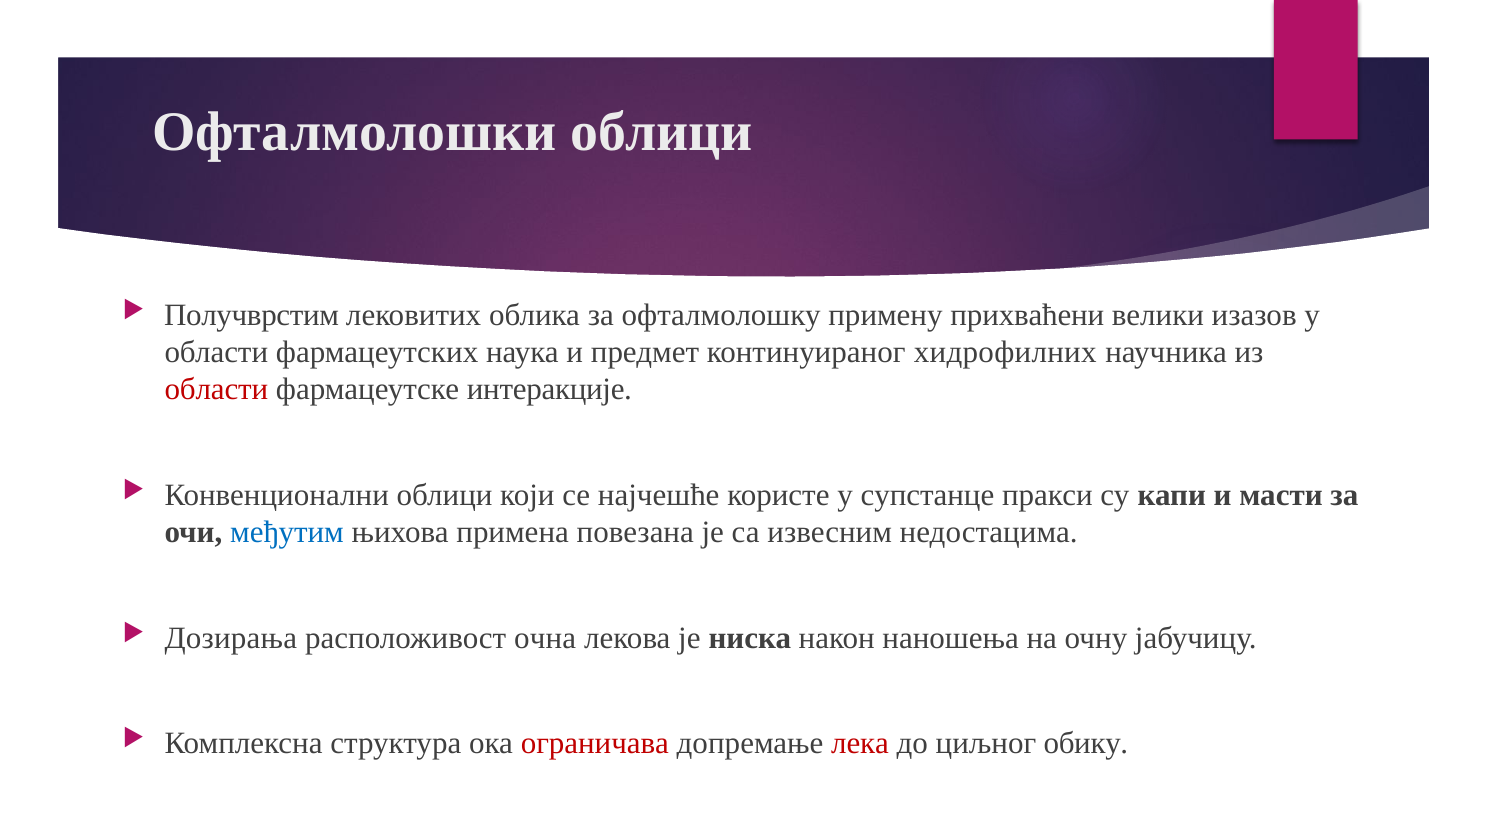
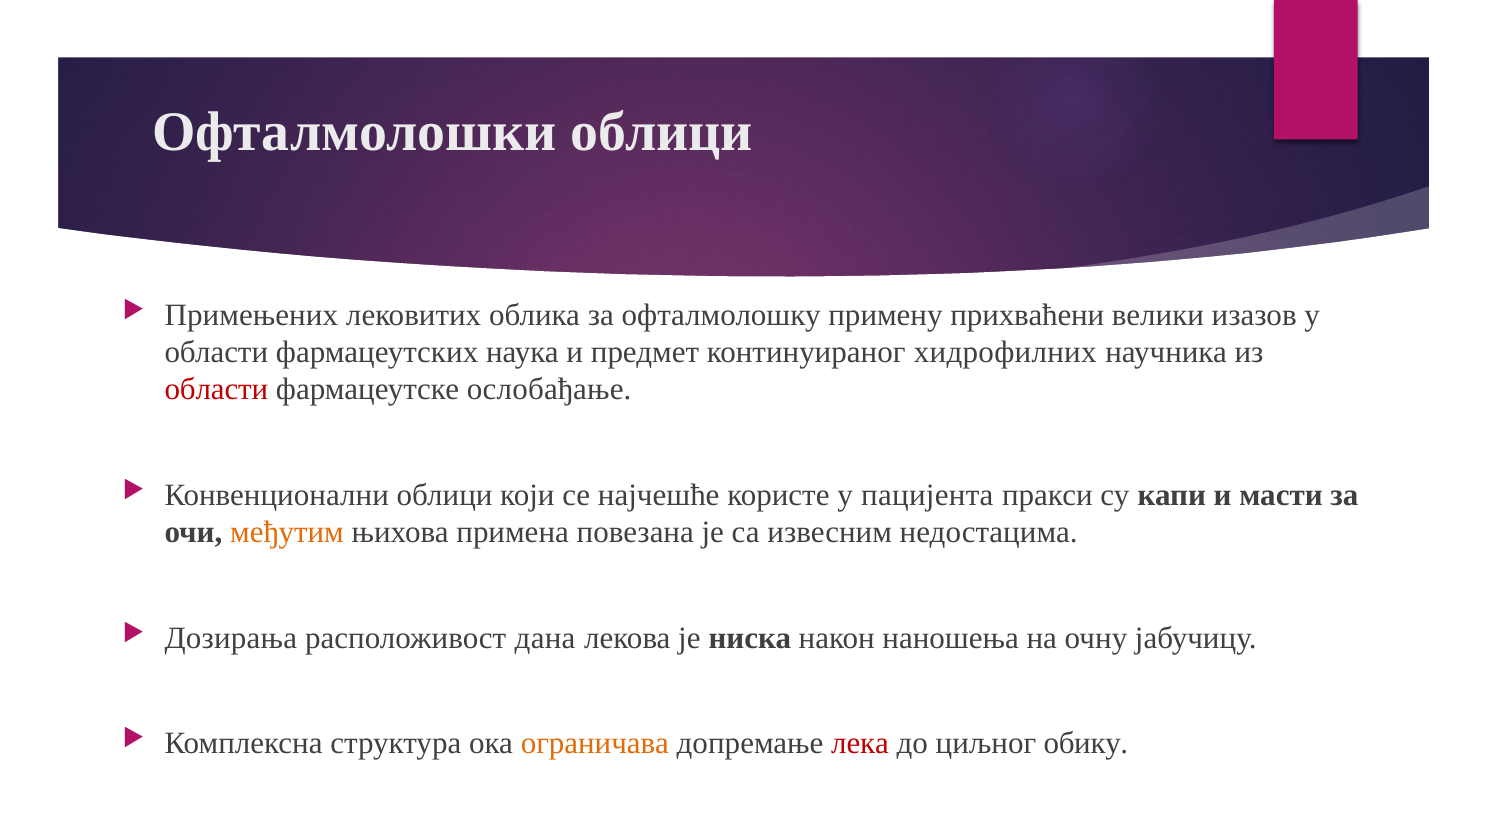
Получврстим: Получврстим -> Примењених
интеракције: интеракције -> ослобађање
супстанце: супстанце -> пацијента
међутим colour: blue -> orange
очна: очна -> дана
ограничава colour: red -> orange
